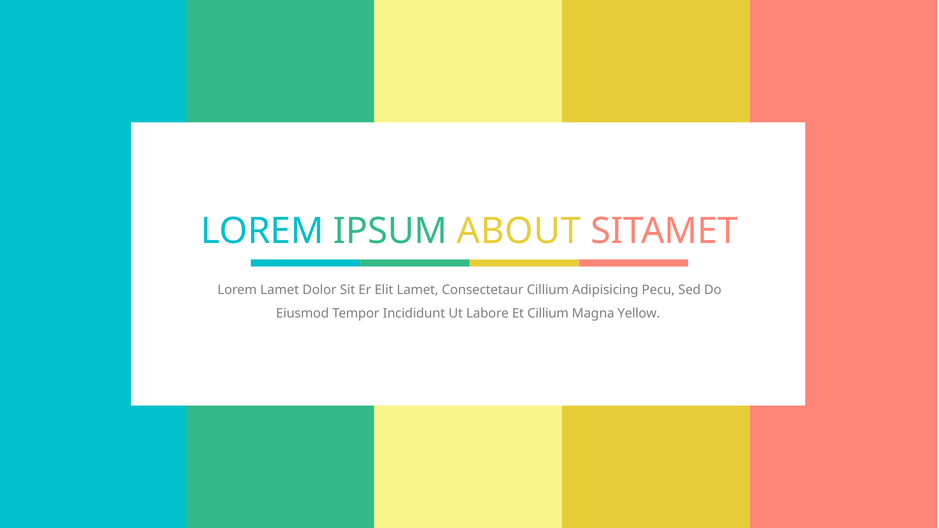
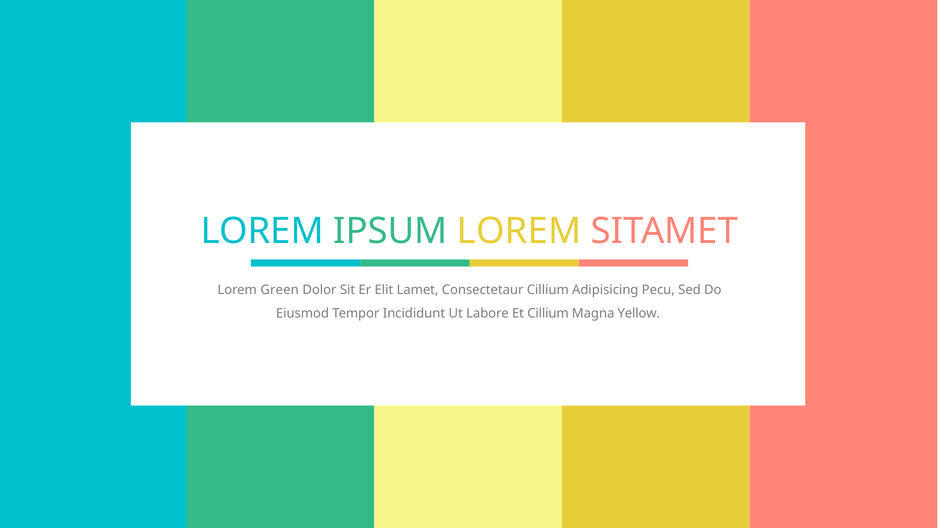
IPSUM ABOUT: ABOUT -> LOREM
Lorem Lamet: Lamet -> Green
